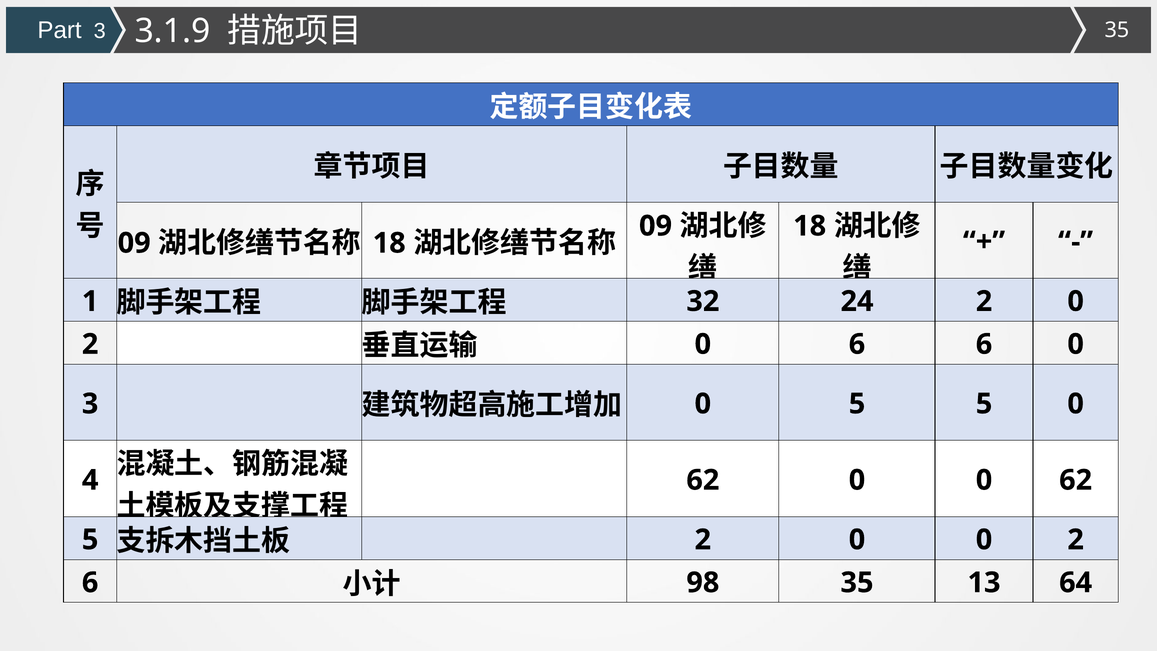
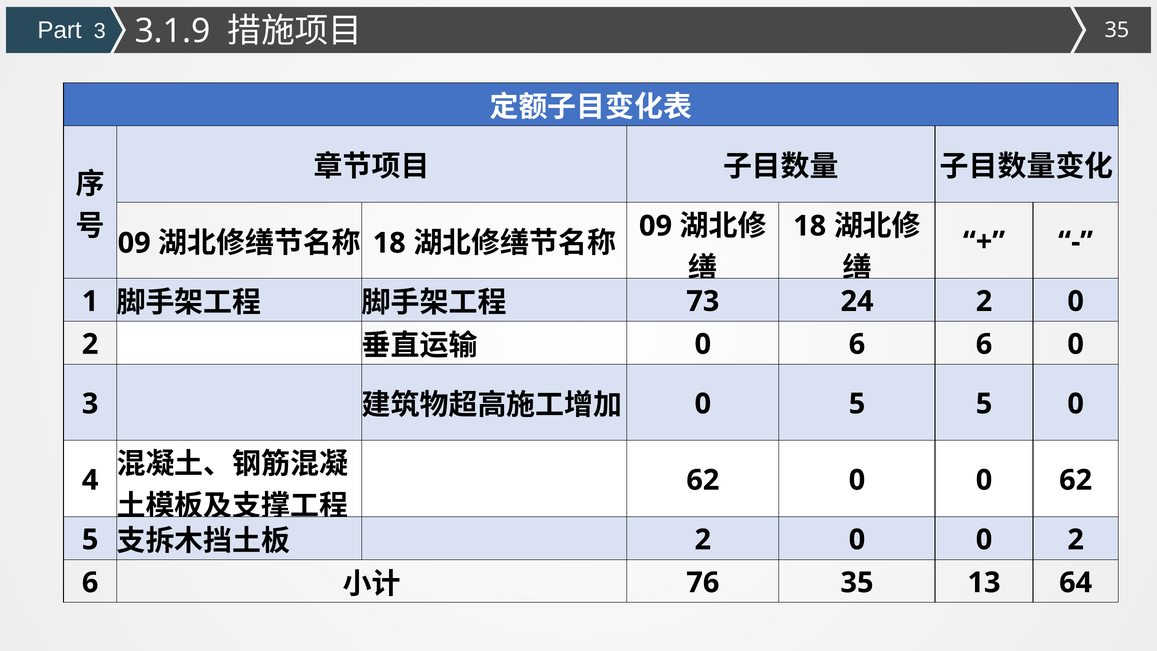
32: 32 -> 73
98: 98 -> 76
